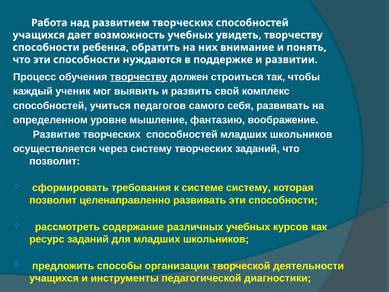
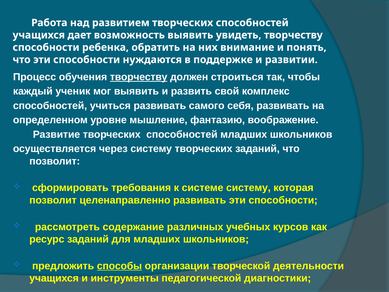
возможность учебных: учебных -> выявить
учиться педагогов: педагогов -> развивать
способы underline: none -> present
